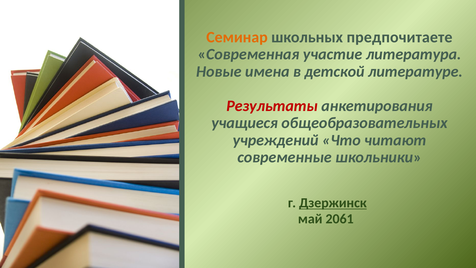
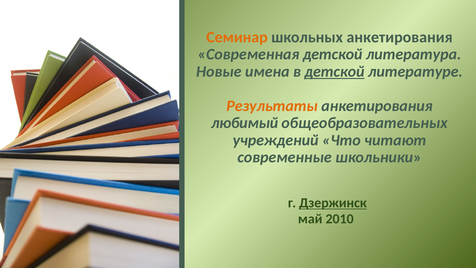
школьных предпочитаете: предпочитаете -> анкетирования
Современная участие: участие -> детской
детской at (335, 71) underline: none -> present
Результаты colour: red -> orange
учащиеся: учащиеся -> любимый
2061: 2061 -> 2010
